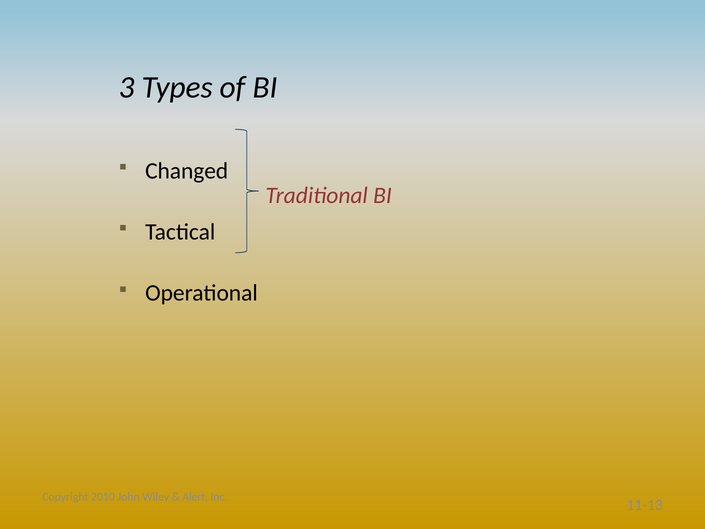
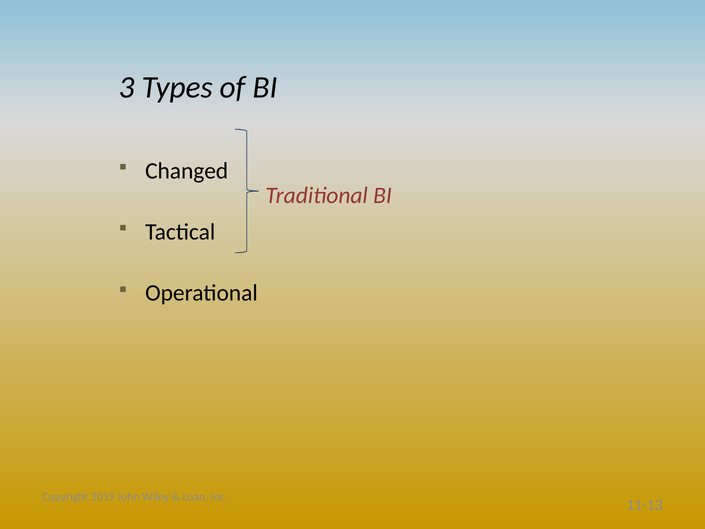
2010: 2010 -> 2019
Alert: Alert -> Loan
